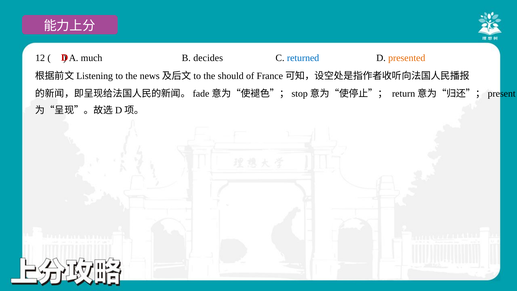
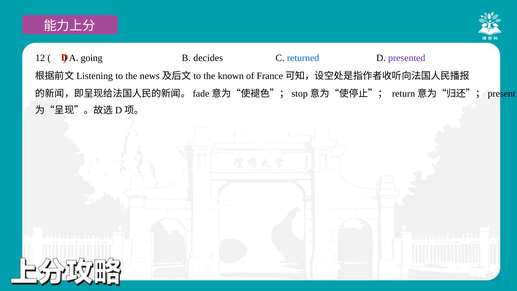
much: much -> going
presented colour: orange -> purple
should: should -> known
